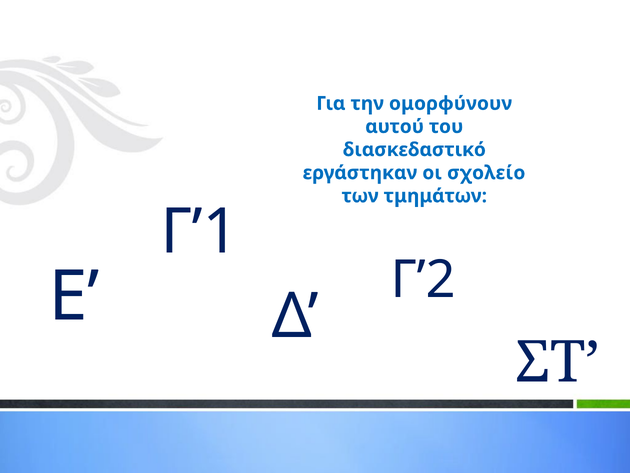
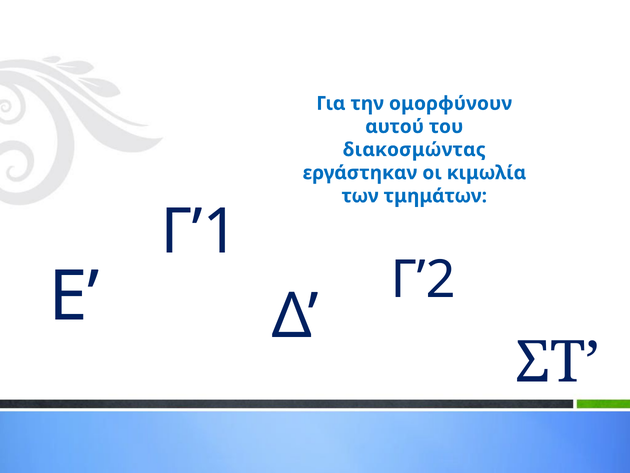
διασκεδαστικό: διασκεδαστικό -> διακοσμώντας
σχολείο: σχολείο -> κιμωλία
